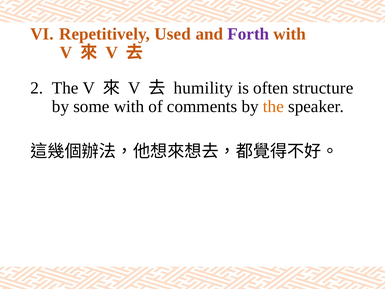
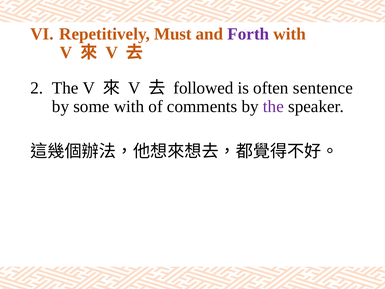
Used: Used -> Must
humility: humility -> followed
structure: structure -> sentence
the at (273, 106) colour: orange -> purple
